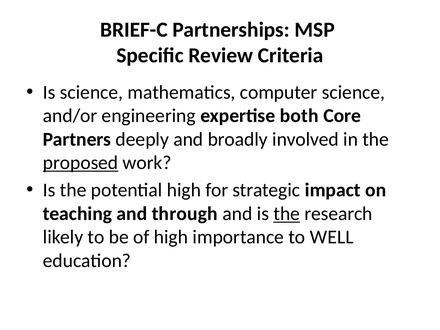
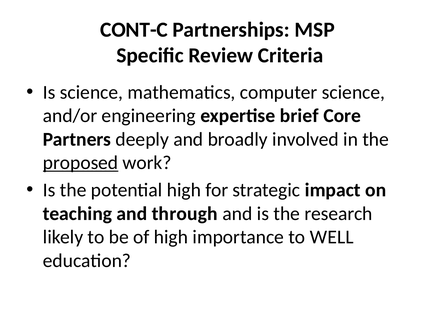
BRIEF-C: BRIEF-C -> CONT-C
both: both -> brief
the at (287, 214) underline: present -> none
